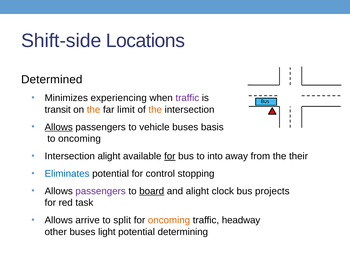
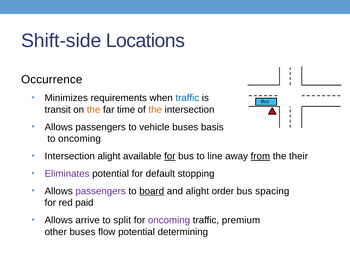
Determined: Determined -> Occurrence
experiencing: experiencing -> requirements
traffic at (187, 98) colour: purple -> blue
limit: limit -> time
Allows at (59, 127) underline: present -> none
into: into -> line
from underline: none -> present
Eliminates colour: blue -> purple
control: control -> default
clock: clock -> order
projects: projects -> spacing
task: task -> paid
oncoming at (169, 221) colour: orange -> purple
headway: headway -> premium
light: light -> flow
